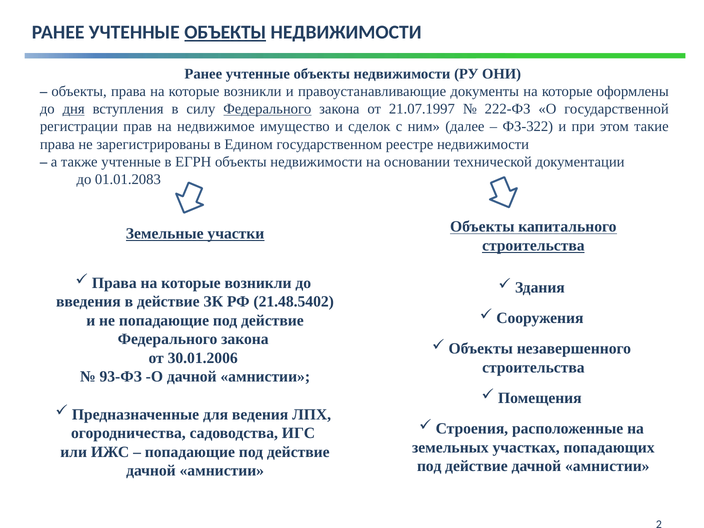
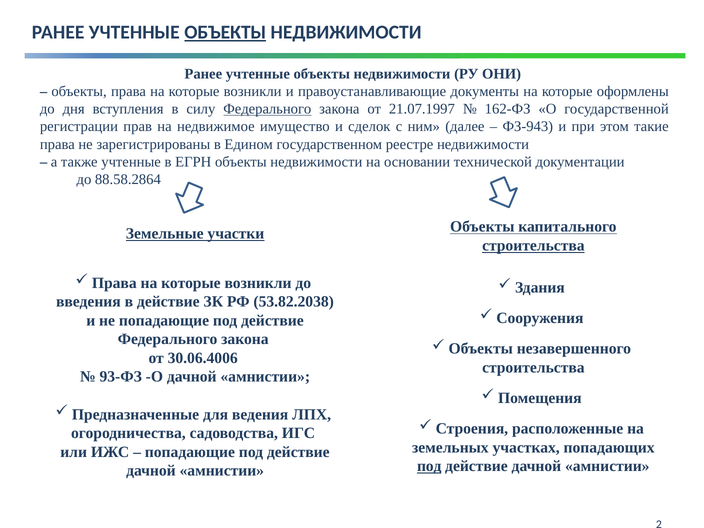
дня underline: present -> none
222-ФЗ: 222-ФЗ -> 162-ФЗ
ФЗ-322: ФЗ-322 -> ФЗ-943
01.01.2083: 01.01.2083 -> 88.58.2864
21.48.5402: 21.48.5402 -> 53.82.2038
30.01.2006: 30.01.2006 -> 30.06.4006
под at (429, 466) underline: none -> present
